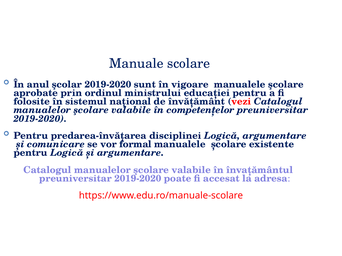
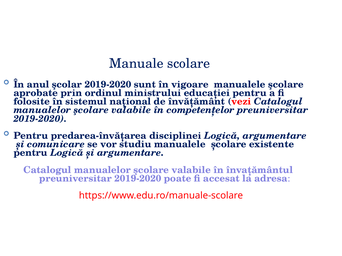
formal: formal -> studiu
